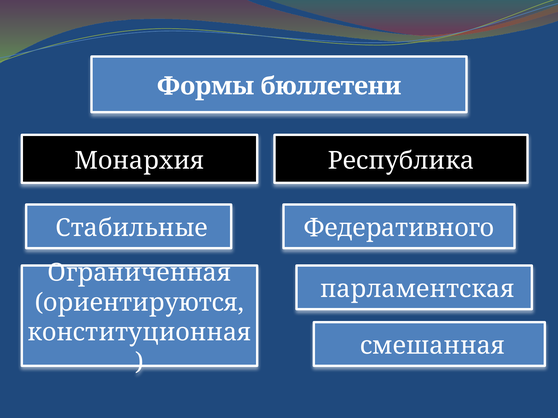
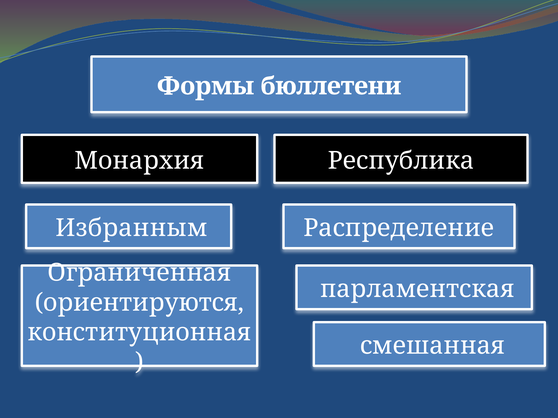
Стабильные: Стабильные -> Избранным
Федеративного: Федеративного -> Распределение
